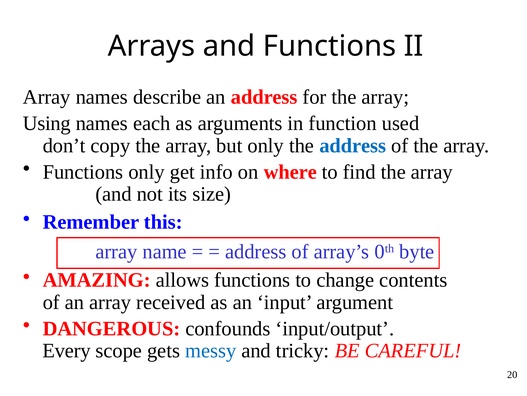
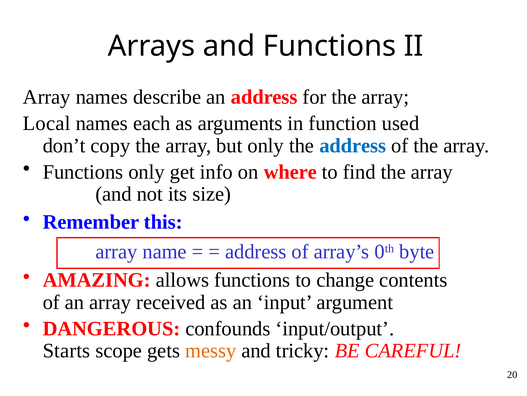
Using: Using -> Local
Every: Every -> Starts
messy colour: blue -> orange
